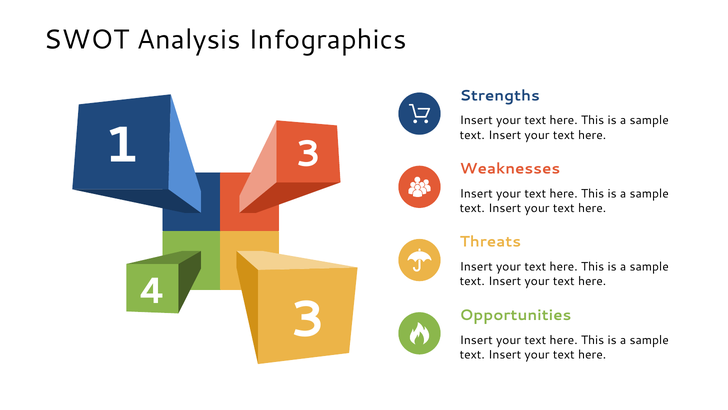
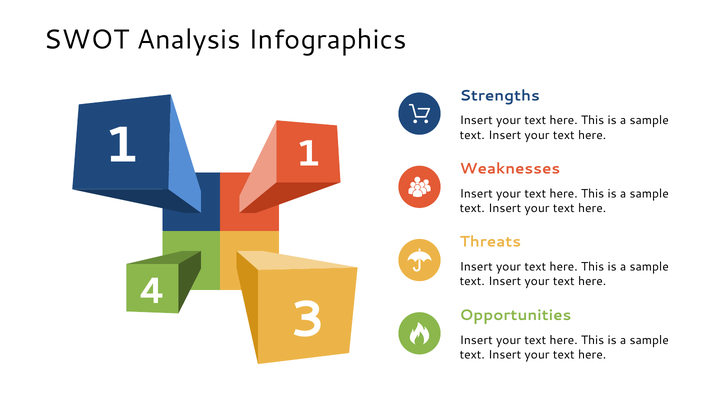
1 3: 3 -> 1
